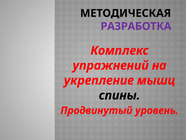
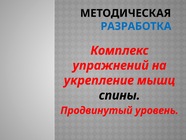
РАЗРАБОТКА colour: purple -> blue
